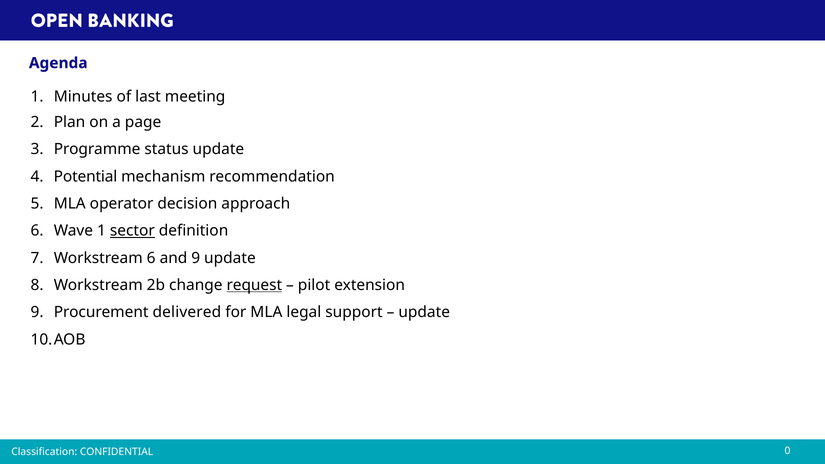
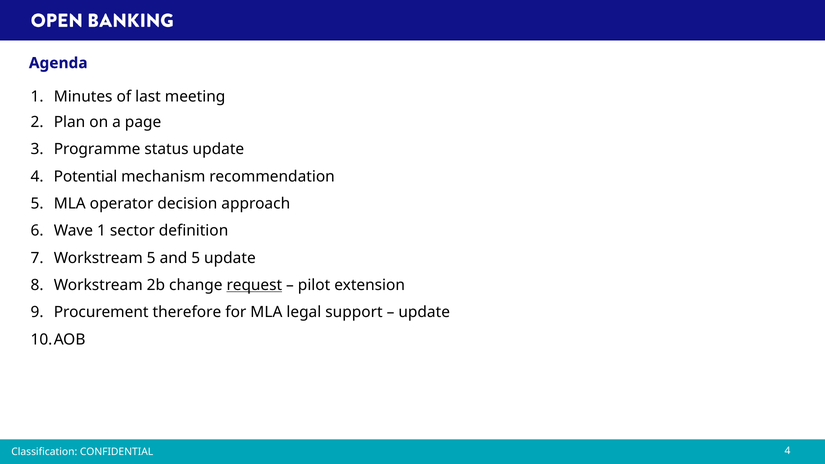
sector underline: present -> none
Workstream 6: 6 -> 5
and 9: 9 -> 5
delivered: delivered -> therefore
CONFIDENTIAL 0: 0 -> 4
